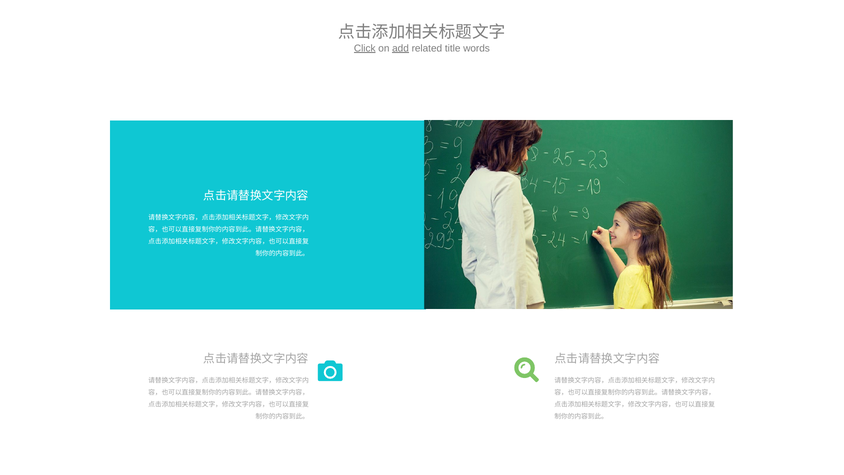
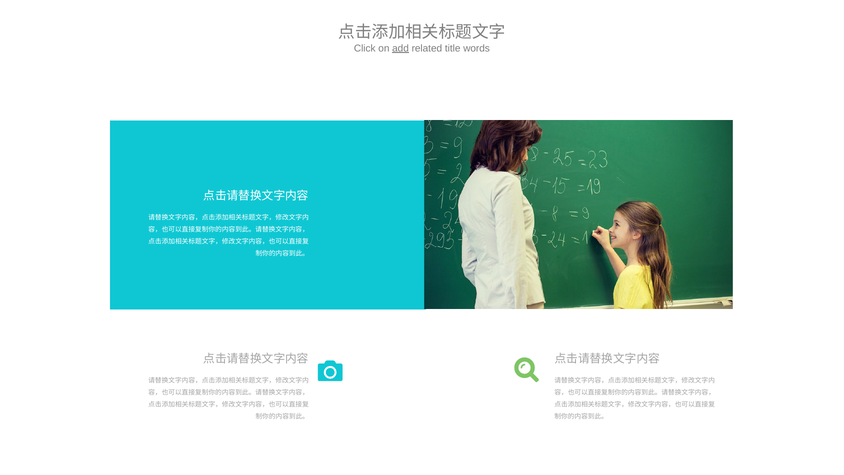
Click underline: present -> none
